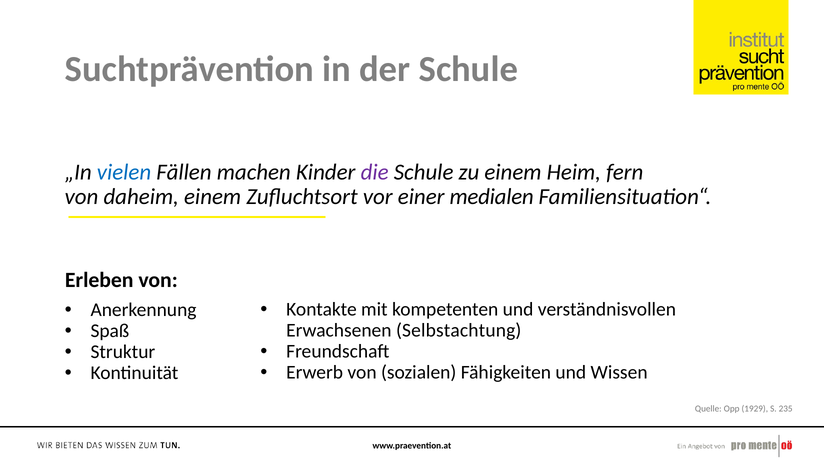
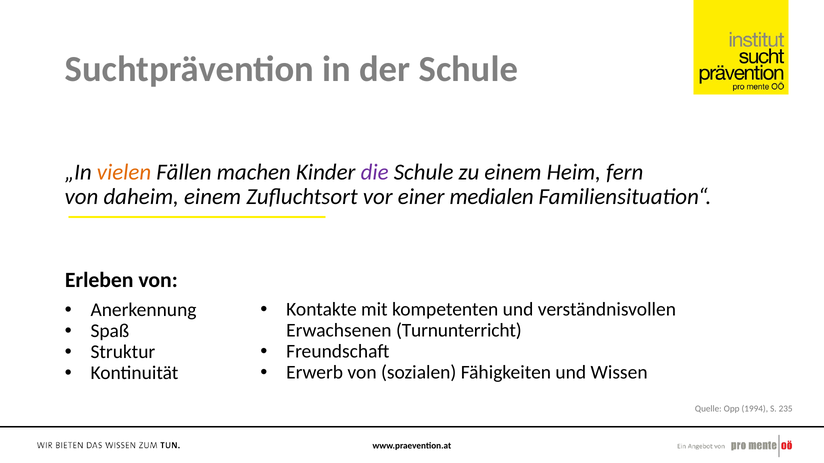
vielen colour: blue -> orange
Selbstachtung: Selbstachtung -> Turnunterricht
1929: 1929 -> 1994
